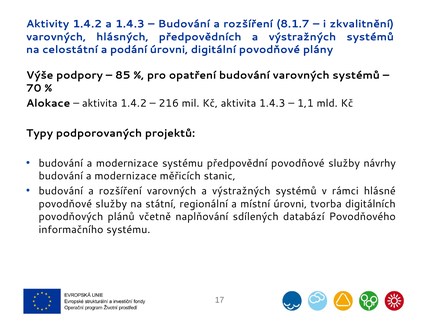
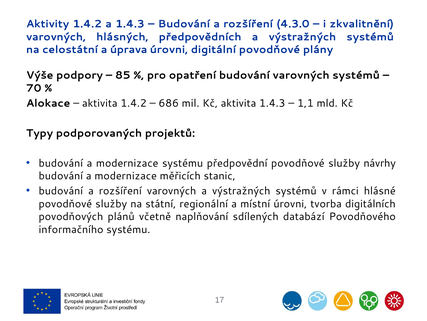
8.1.7: 8.1.7 -> 4.3.0
podání: podání -> úprava
216: 216 -> 686
